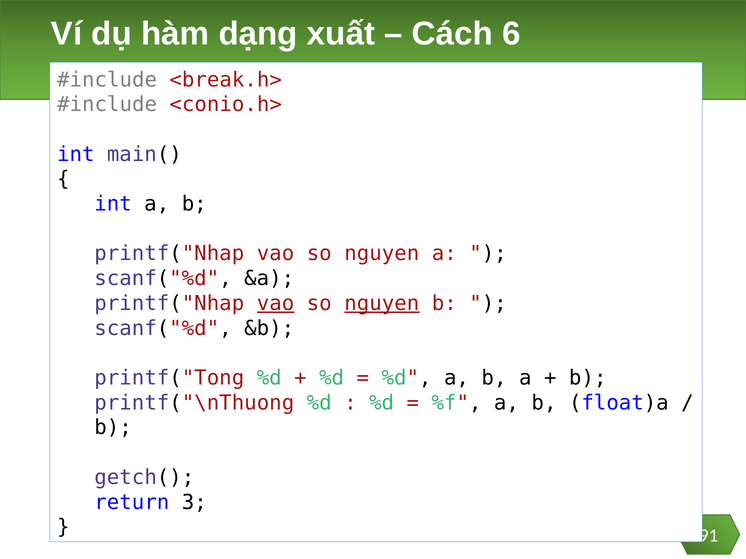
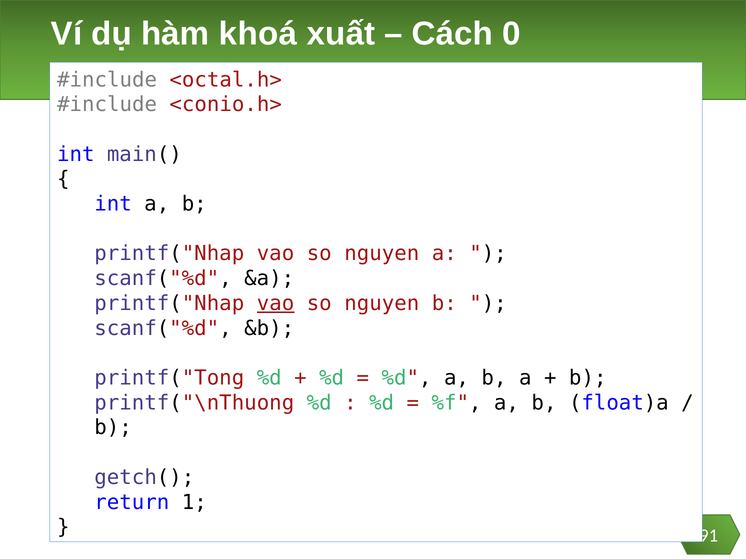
dạng: dạng -> khoá
6: 6 -> 0
<break.h>: <break.h> -> <octal.h>
nguyen at (382, 304) underline: present -> none
3: 3 -> 1
